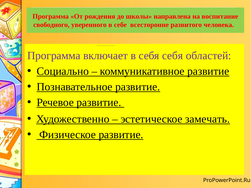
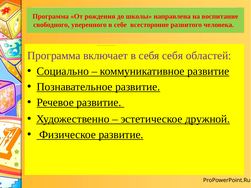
замечать: замечать -> дружной
